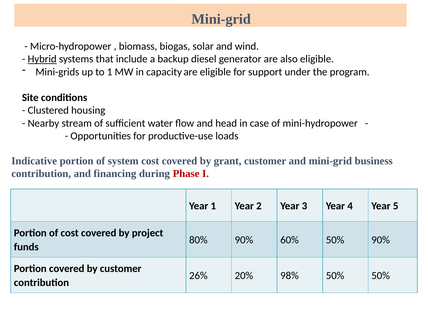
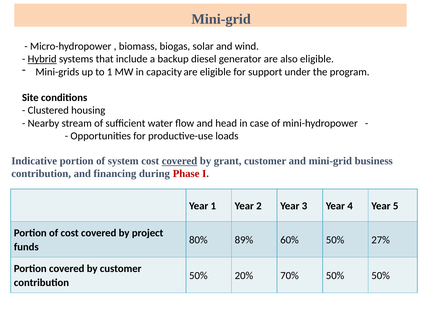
covered at (180, 161) underline: none -> present
80% 90%: 90% -> 89%
50% 90%: 90% -> 27%
26% at (198, 276): 26% -> 50%
98%: 98% -> 70%
